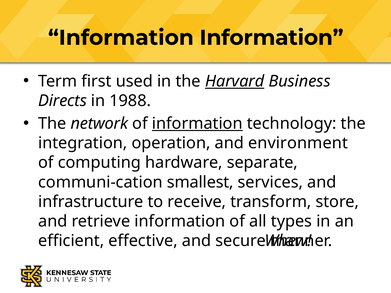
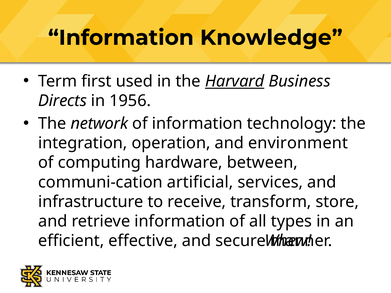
Information Information: Information -> Knowledge
1988: 1988 -> 1956
information at (197, 124) underline: present -> none
separate: separate -> between
smallest: smallest -> artificial
